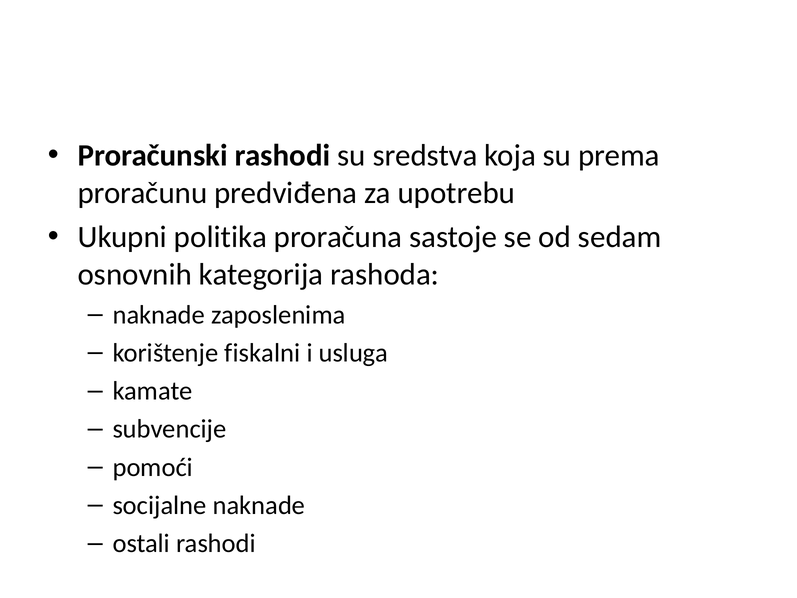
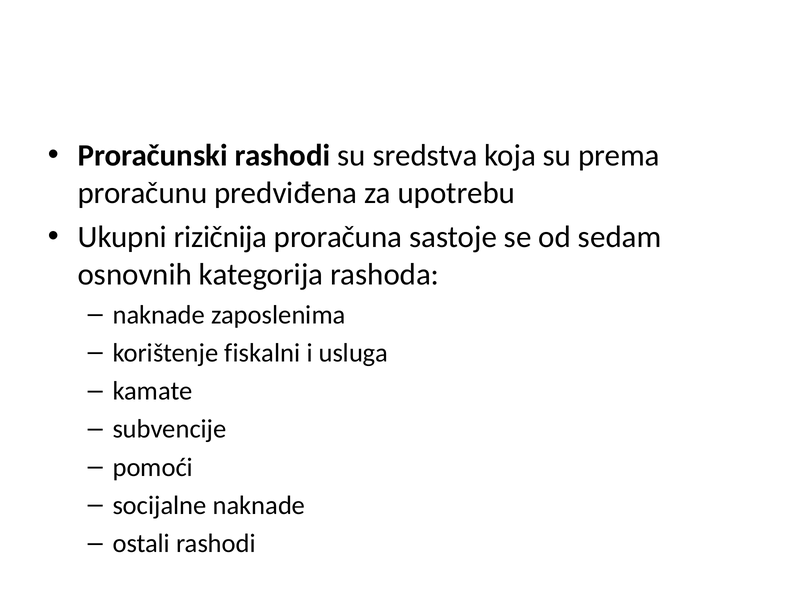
politika: politika -> rizičnija
